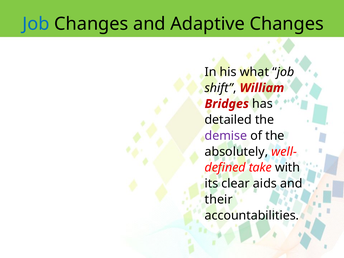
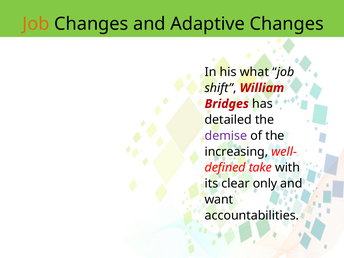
Job at (36, 24) colour: blue -> orange
absolutely: absolutely -> increasing
aids: aids -> only
their: their -> want
